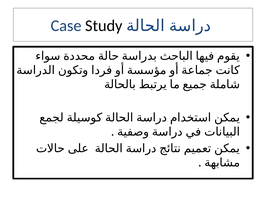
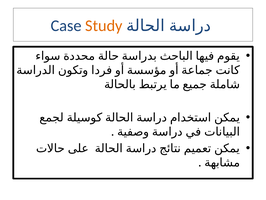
Study colour: black -> orange
